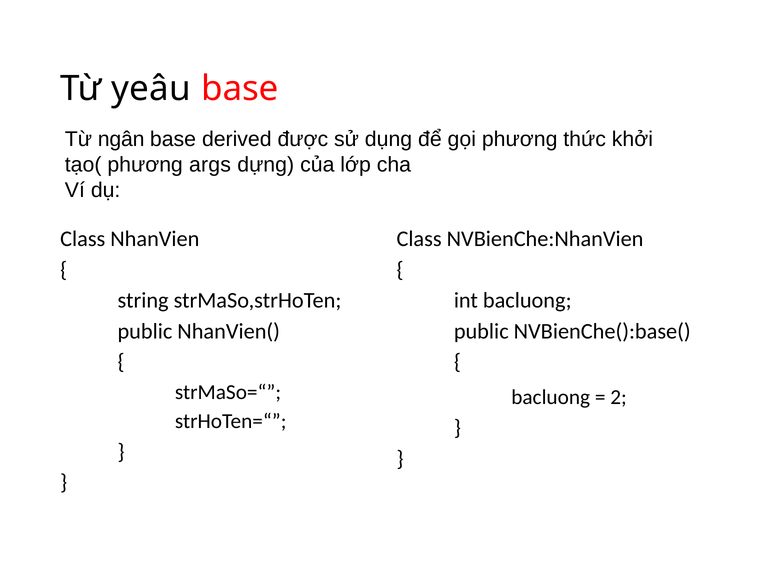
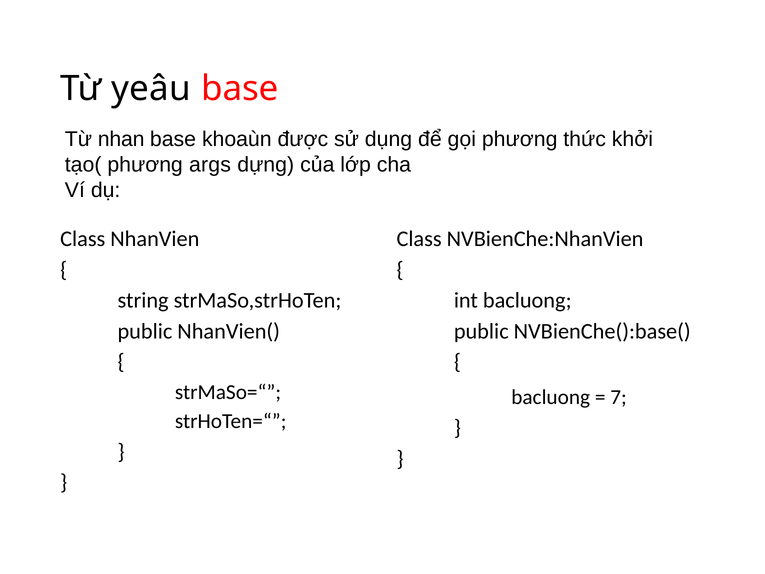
ngân: ngân -> nhan
derived: derived -> khoaùn
2: 2 -> 7
